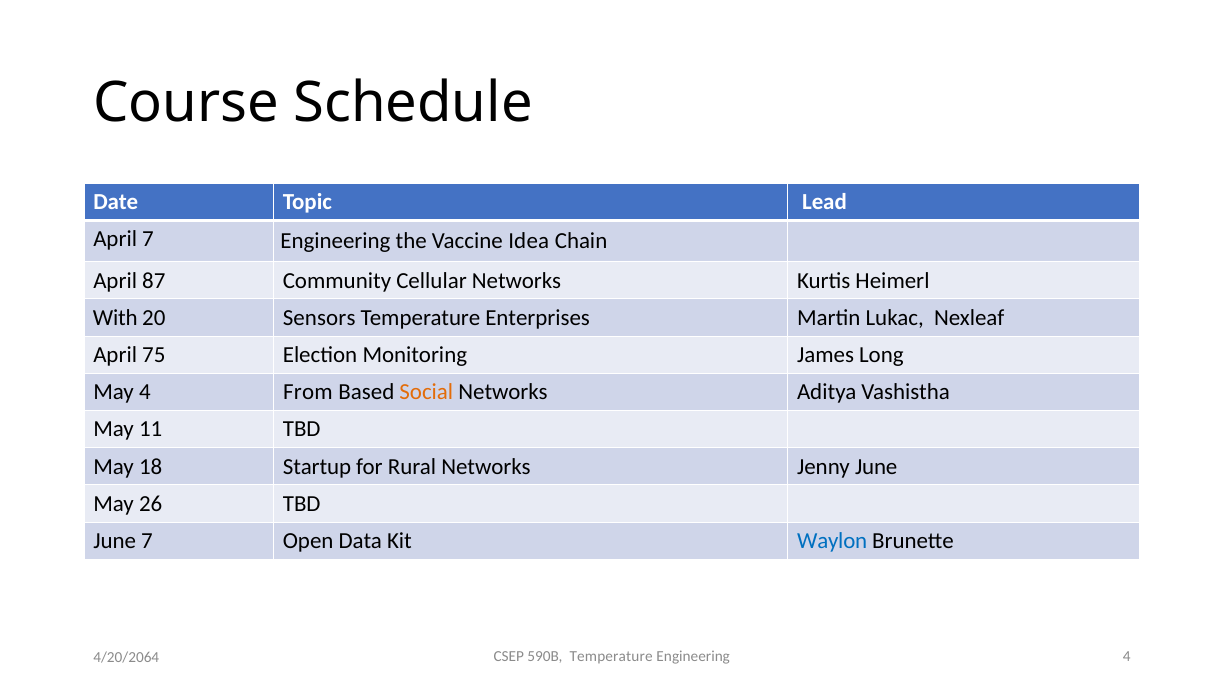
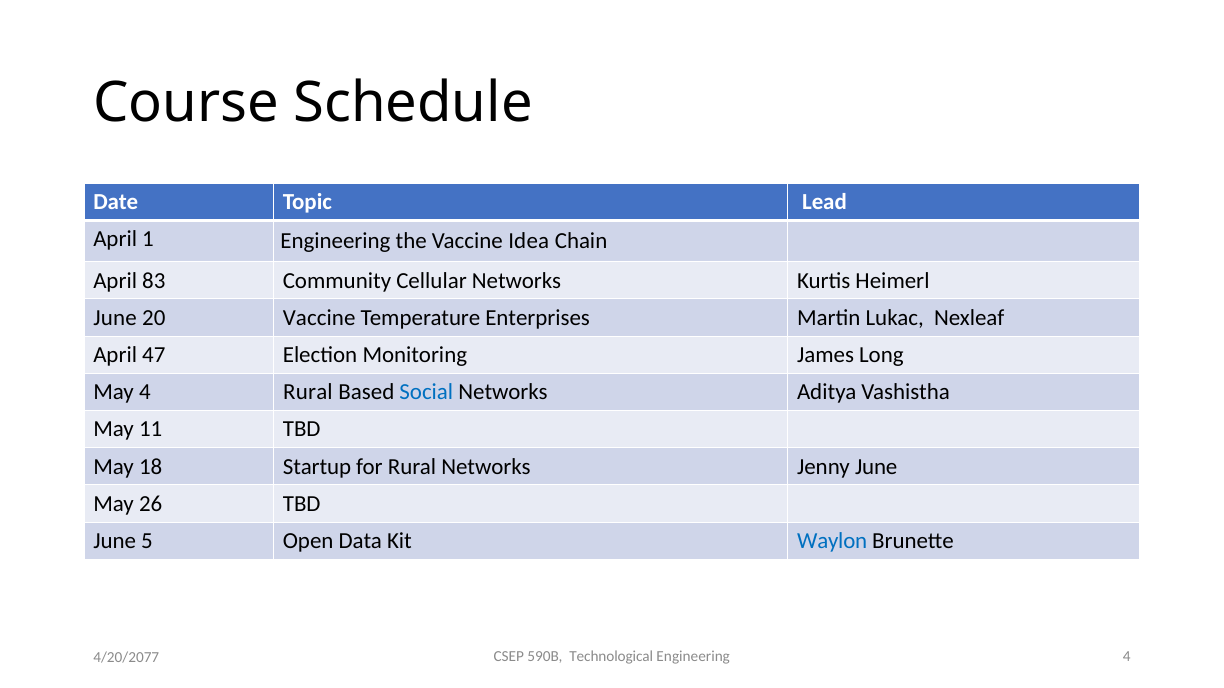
April 7: 7 -> 1
87: 87 -> 83
With at (115, 318): With -> June
20 Sensors: Sensors -> Vaccine
75: 75 -> 47
4 From: From -> Rural
Social colour: orange -> blue
June 7: 7 -> 5
590B Temperature: Temperature -> Technological
4/20/2064: 4/20/2064 -> 4/20/2077
